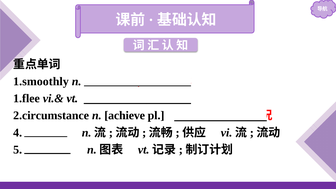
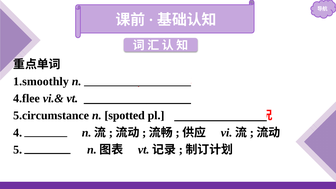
1.flee: 1.flee -> 4.flee
2.circumstance: 2.circumstance -> 5.circumstance
achieve: achieve -> spotted
